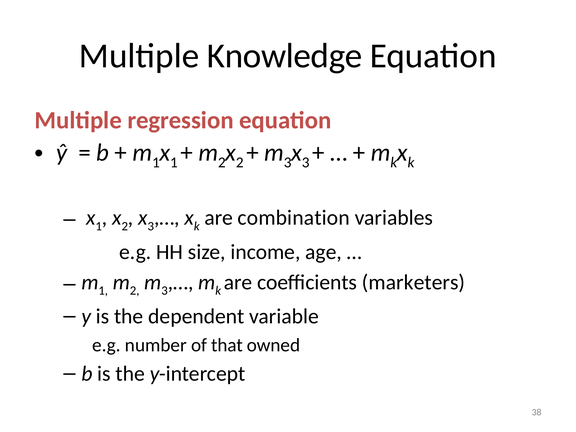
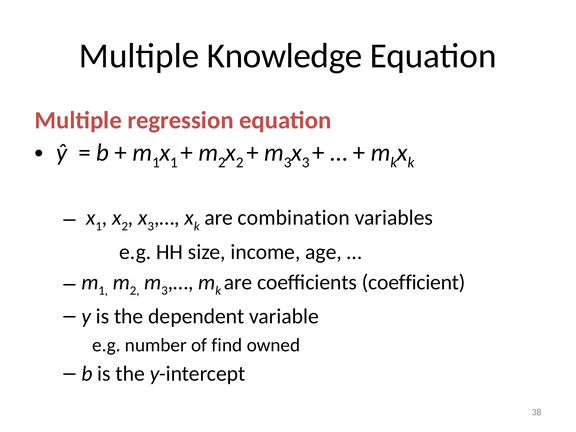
marketers: marketers -> coefficient
that: that -> find
